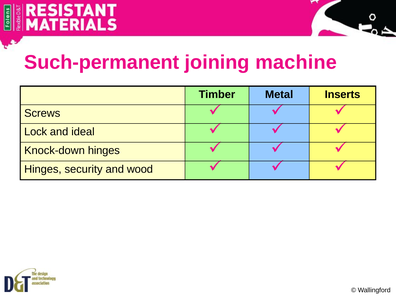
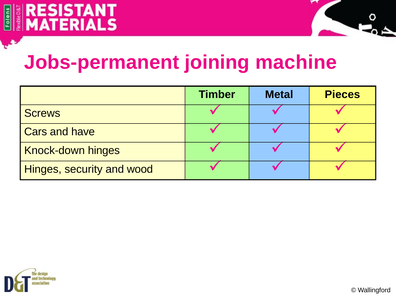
Such-permanent: Such-permanent -> Jobs-permanent
Inserts: Inserts -> Pieces
Lock: Lock -> Cars
ideal: ideal -> have
